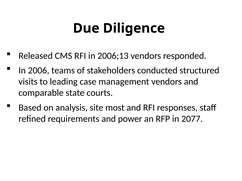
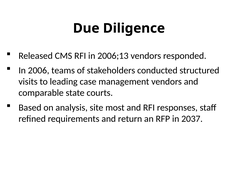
power: power -> return
2077: 2077 -> 2037
